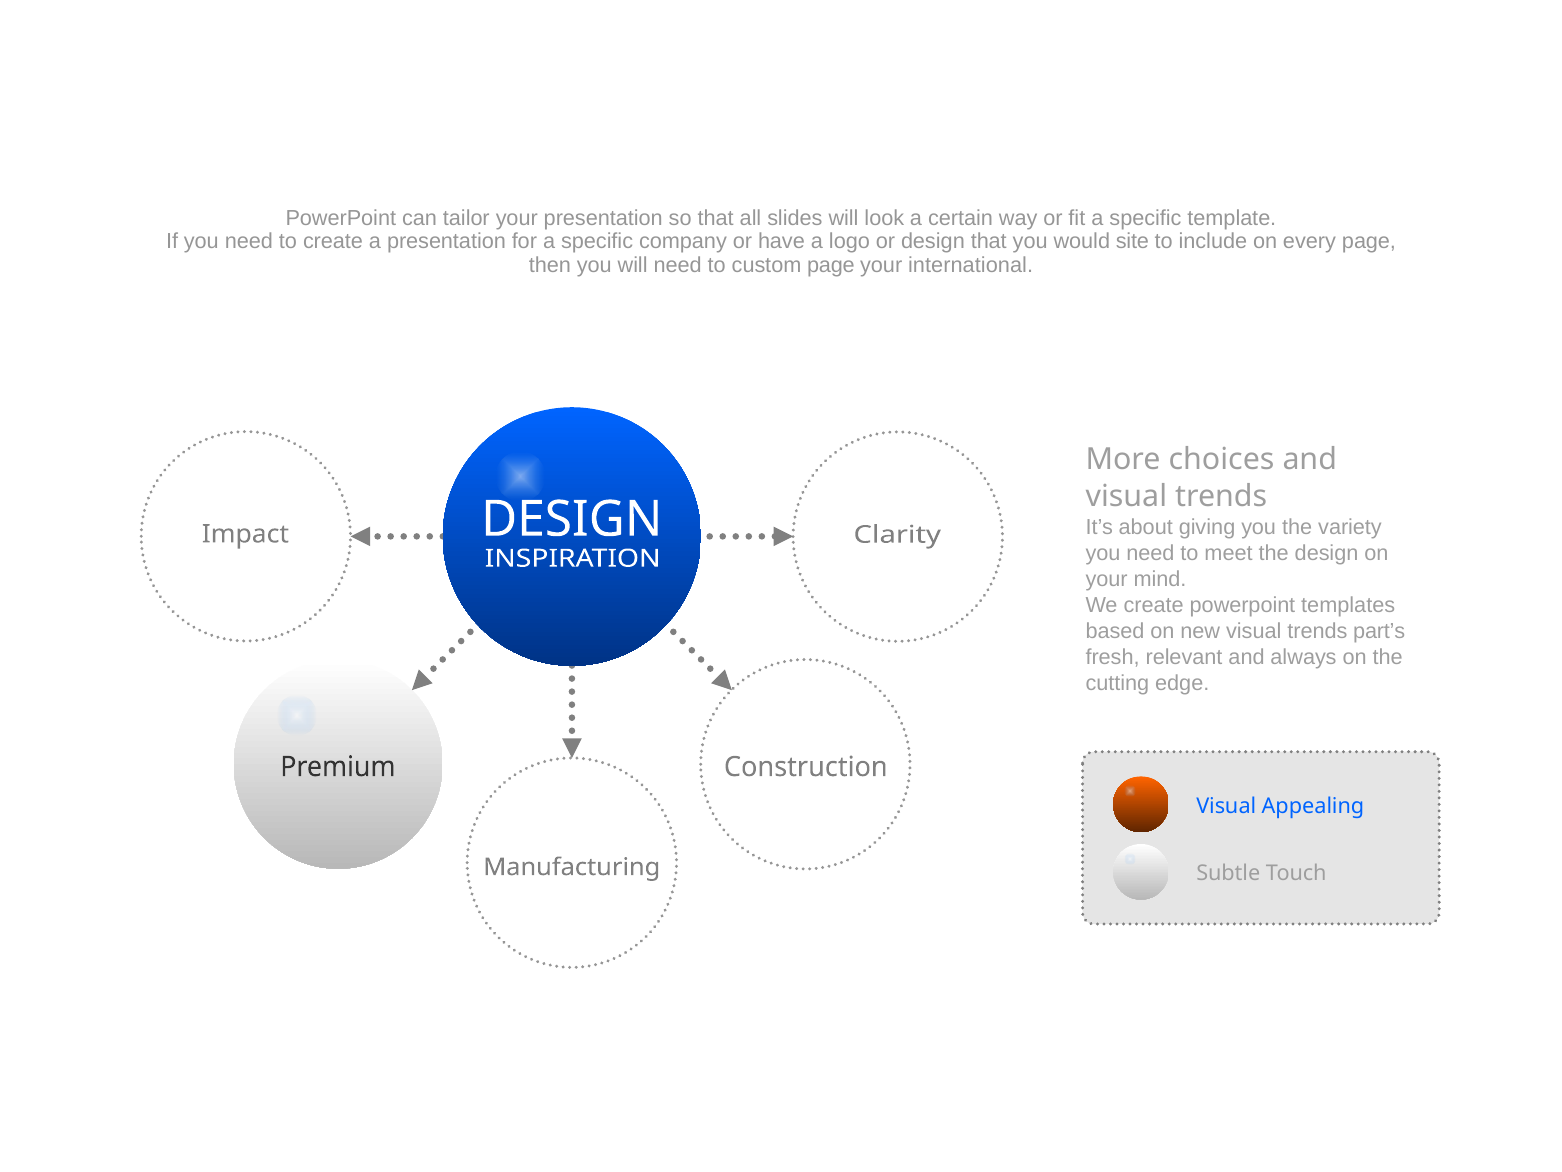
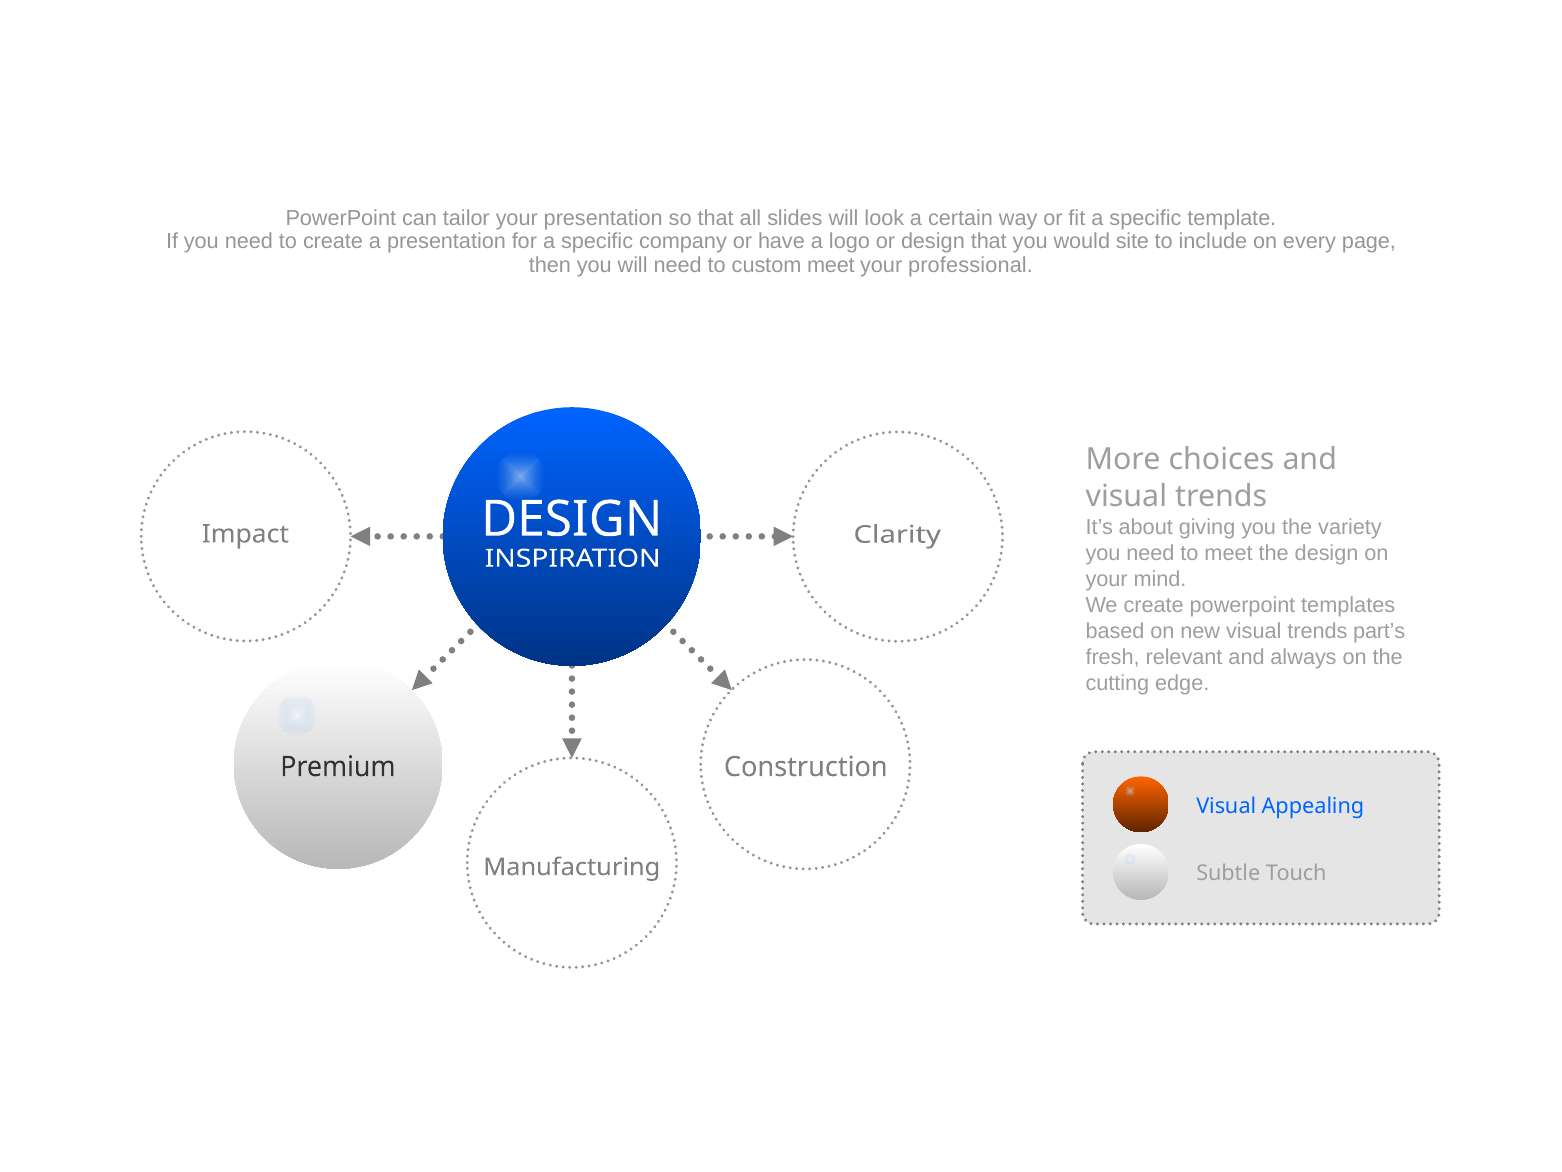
custom page: page -> meet
international: international -> professional
